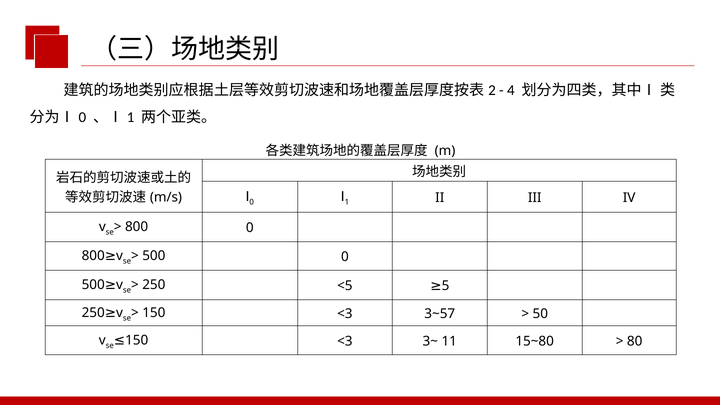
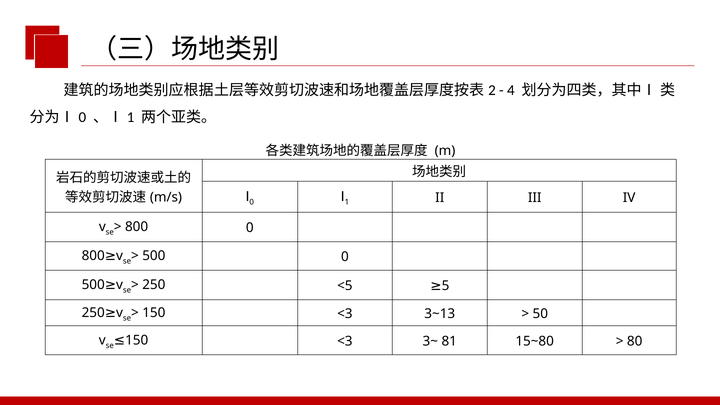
3~57: 3~57 -> 3~13
11: 11 -> 81
